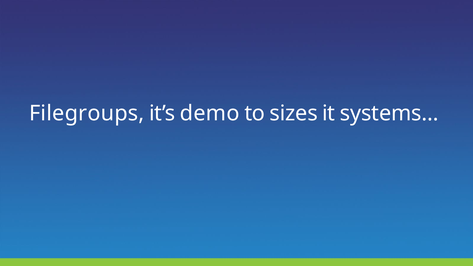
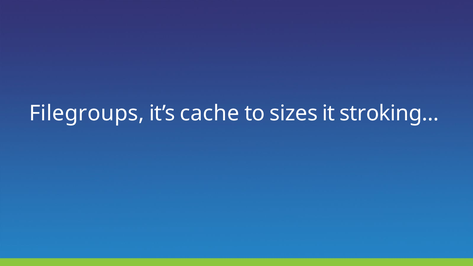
demo: demo -> cache
systems…: systems… -> stroking…
